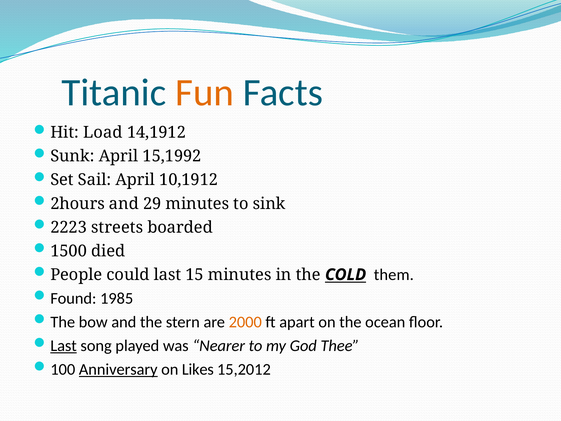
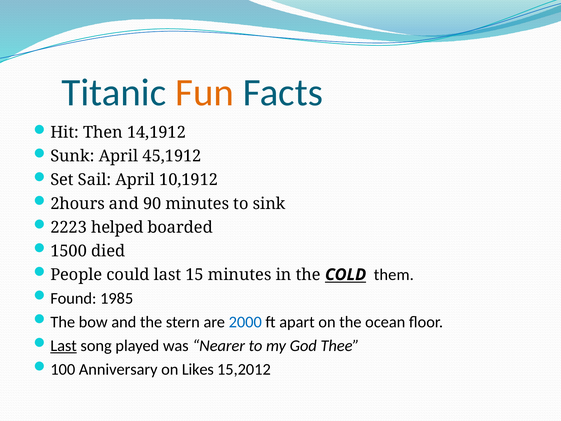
Load: Load -> Then
15,1992: 15,1992 -> 45,1912
29: 29 -> 90
streets: streets -> helped
2000 colour: orange -> blue
Anniversary underline: present -> none
